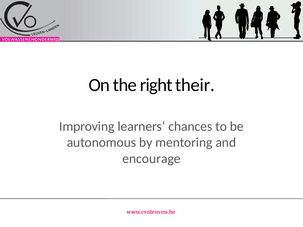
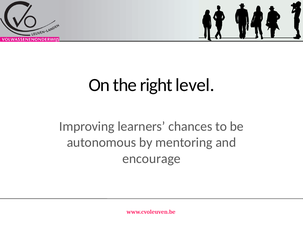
their: their -> level
